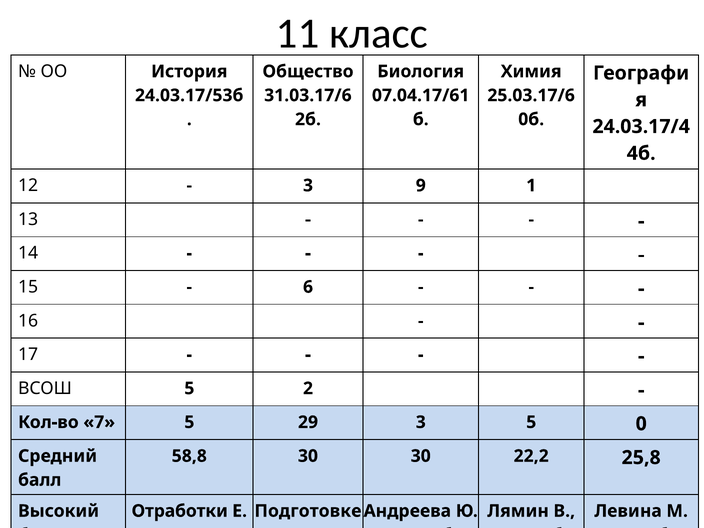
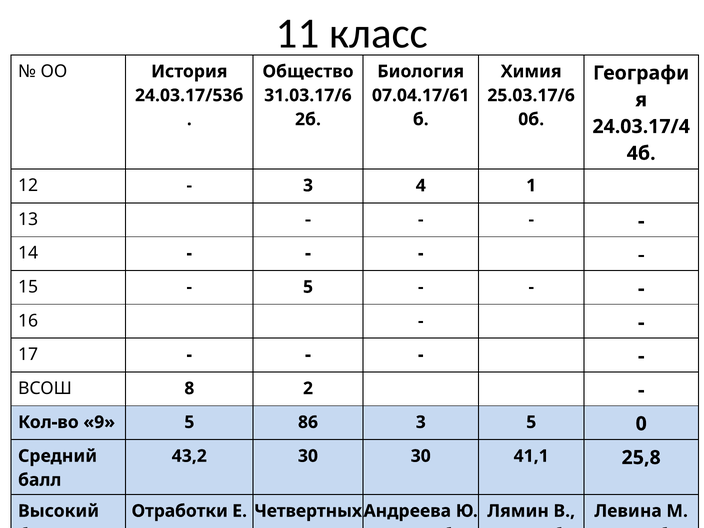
9: 9 -> 4
6 at (308, 287): 6 -> 5
ВСОШ 5: 5 -> 8
7: 7 -> 9
29: 29 -> 86
58,8: 58,8 -> 43,2
22,2: 22,2 -> 41,1
Подготовке: Подготовке -> Четвертных
